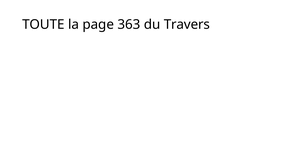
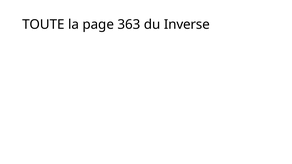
Travers: Travers -> Inverse
